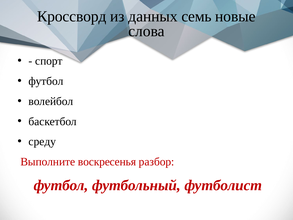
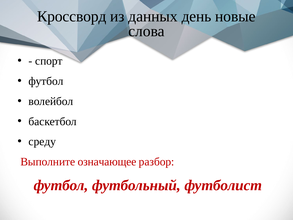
семь: семь -> день
воскресенья: воскресенья -> означающее
